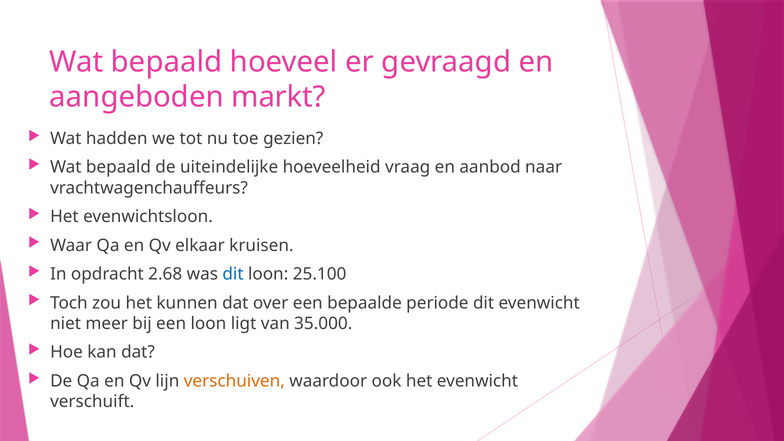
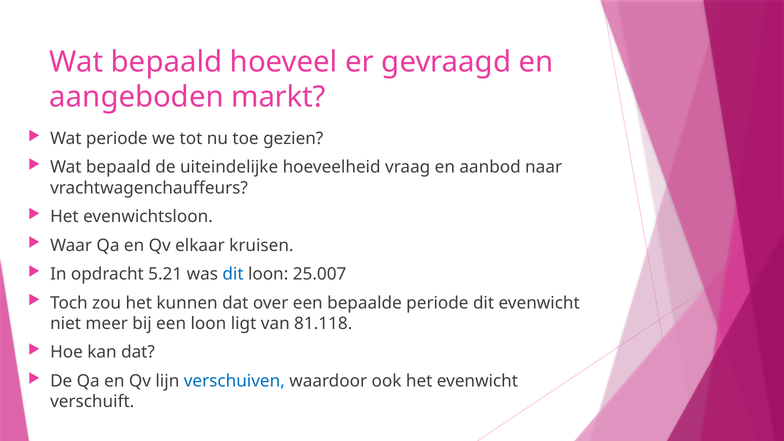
Wat hadden: hadden -> periode
2.68: 2.68 -> 5.21
25.100: 25.100 -> 25.007
35.000: 35.000 -> 81.118
verschuiven colour: orange -> blue
